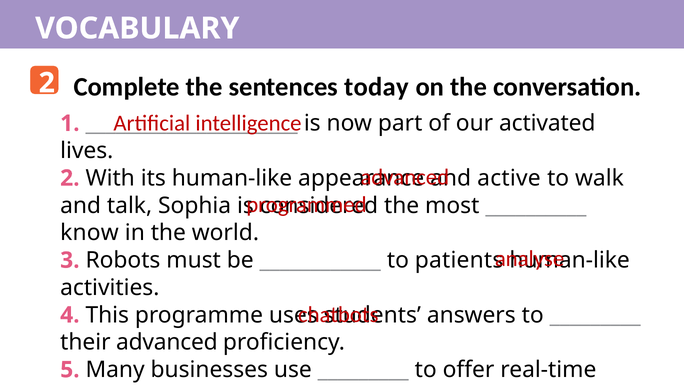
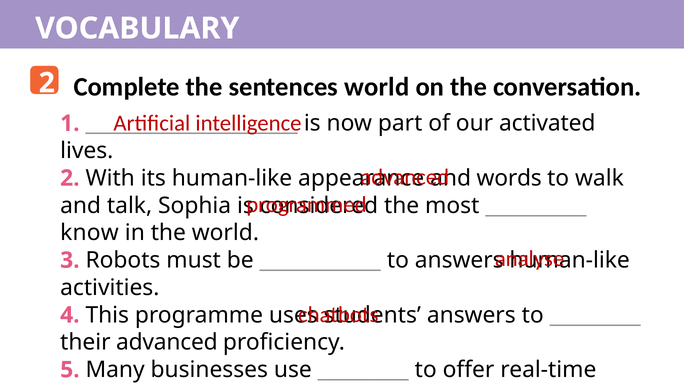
sentences today: today -> world
active: active -> words
to patients: patients -> answers
